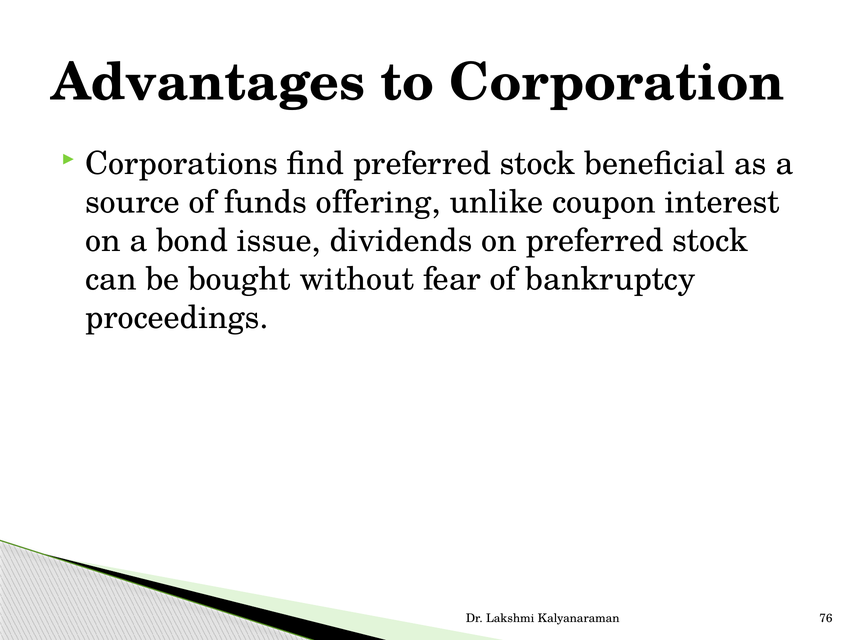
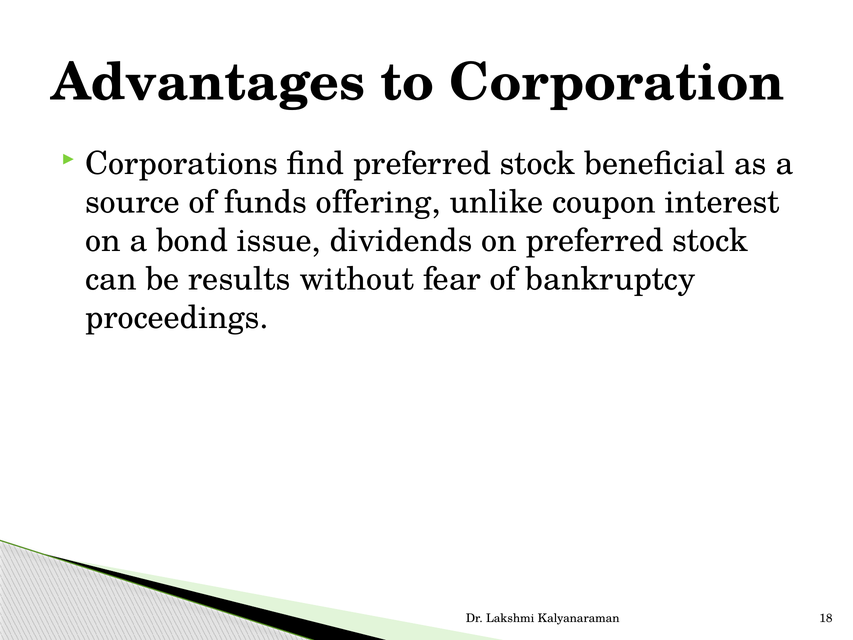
bought: bought -> results
76: 76 -> 18
